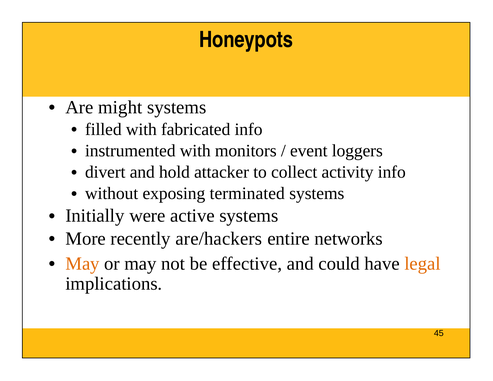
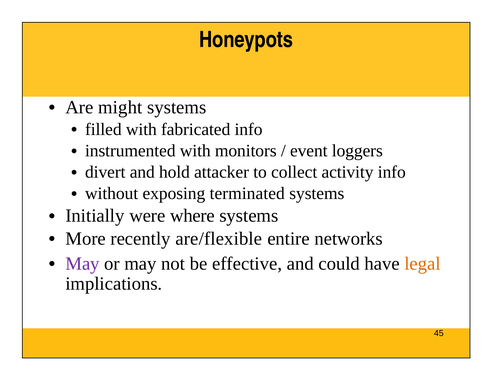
active: active -> where
are/hackers: are/hackers -> are/flexible
May at (83, 264) colour: orange -> purple
